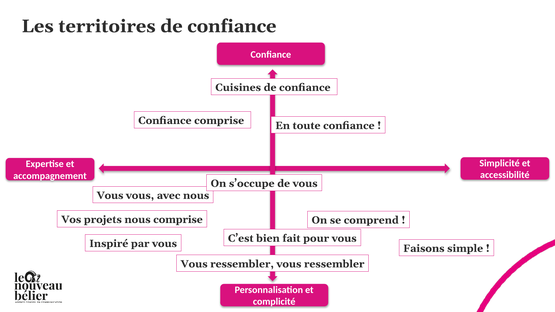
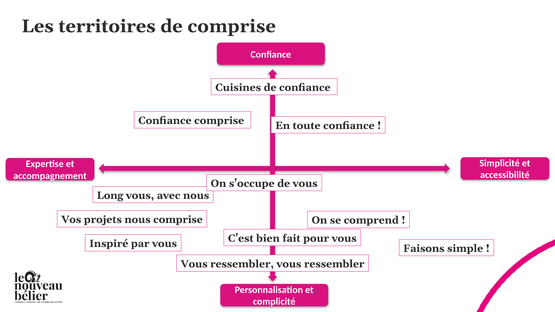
territoires de confiance: confiance -> comprise
Vous at (110, 196): Vous -> Long
